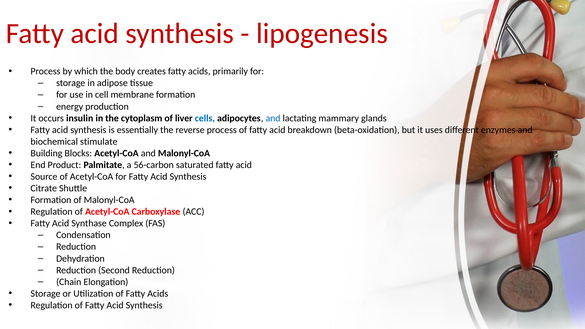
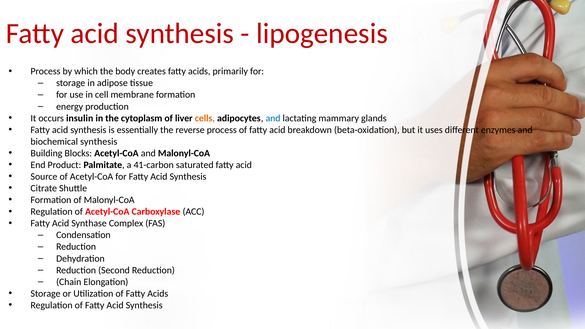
cells colour: blue -> orange
biochemical stimulate: stimulate -> synthesis
56-carbon: 56-carbon -> 41-carbon
